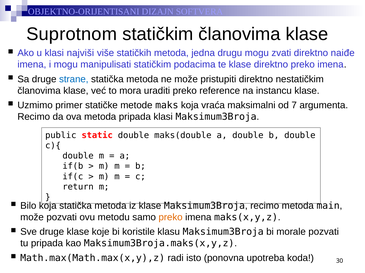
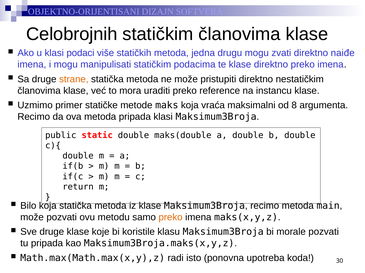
Suprotnom: Suprotnom -> Celobrojnih
najviši: najviši -> podaci
strane colour: blue -> orange
7: 7 -> 8
